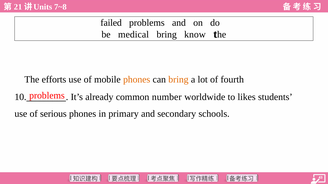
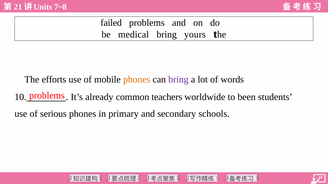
know: know -> yours
bring at (178, 80) colour: orange -> purple
fourth: fourth -> words
number: number -> teachers
likes: likes -> been
